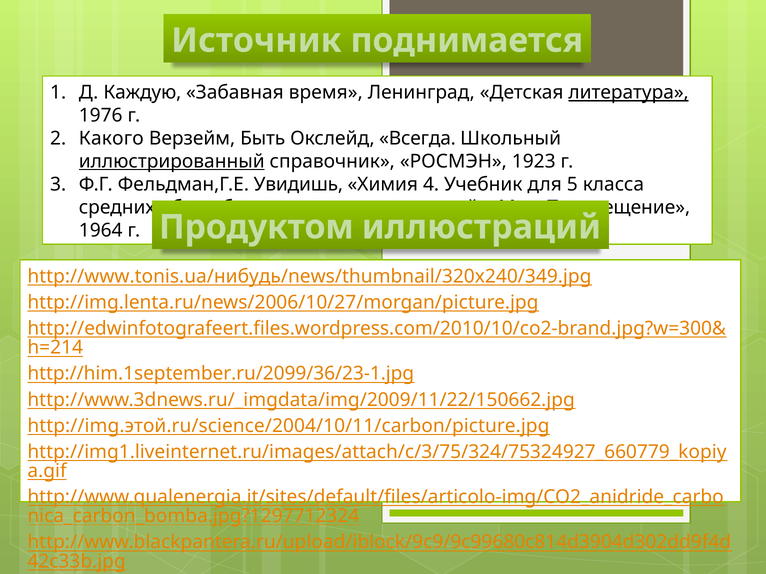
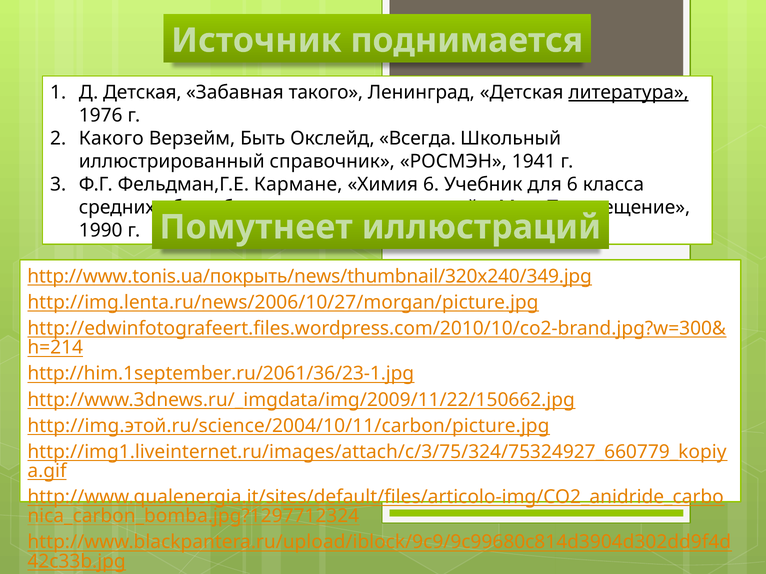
Д Каждую: Каждую -> Детская
время: время -> такого
иллюстрированный underline: present -> none
1923: 1923 -> 1941
Увидишь: Увидишь -> Кармане
Химия 4: 4 -> 6
для 5: 5 -> 6
1964: 1964 -> 1990
Продуктом: Продуктом -> Помутнеет
http://www.tonis.ua/нибудь/news/thumbnail/320x240/349.jpg: http://www.tonis.ua/нибудь/news/thumbnail/320x240/349.jpg -> http://www.tonis.ua/покрыть/news/thumbnail/320x240/349.jpg
http://him.1september.ru/2099/36/23-1.jpg: http://him.1september.ru/2099/36/23-1.jpg -> http://him.1september.ru/2061/36/23-1.jpg
